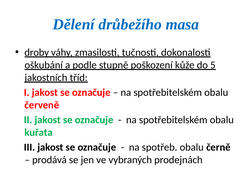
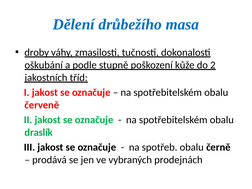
5: 5 -> 2
kuřata: kuřata -> draslík
